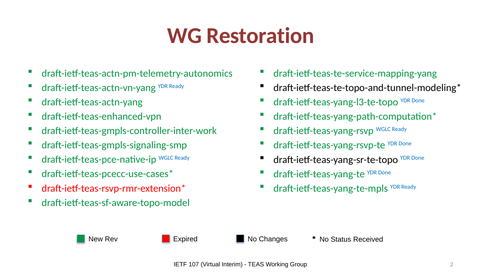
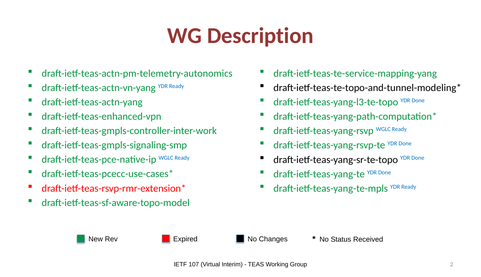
Restoration: Restoration -> Description
